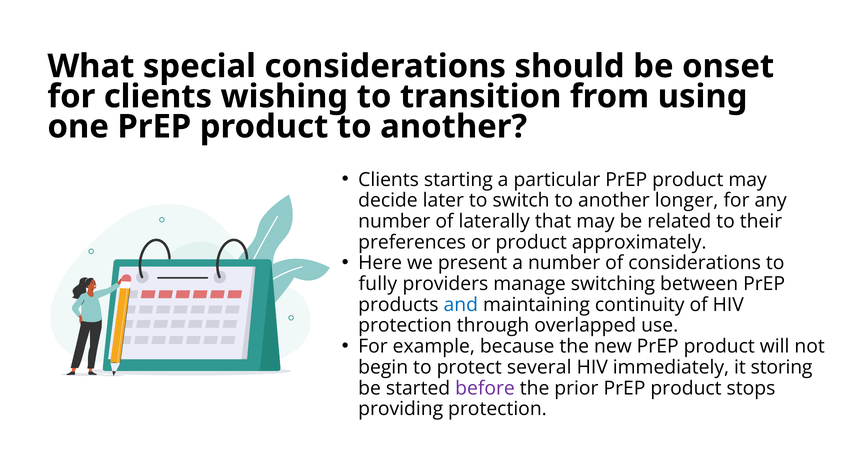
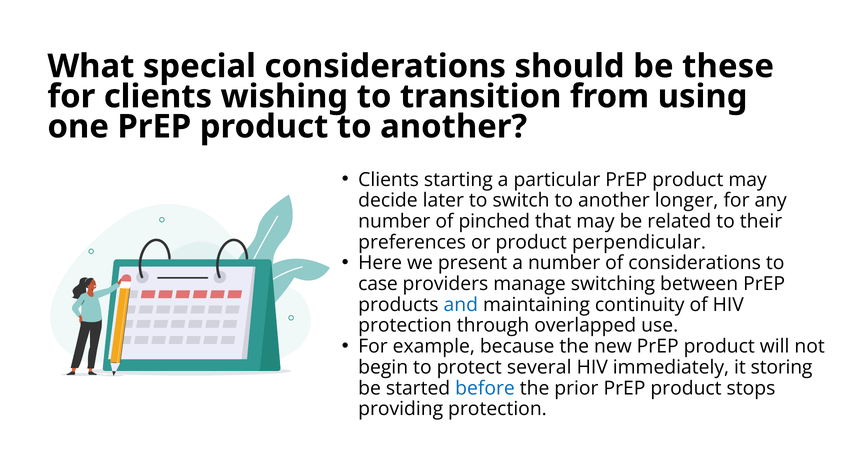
onset: onset -> these
laterally: laterally -> pinched
approximately: approximately -> perpendicular
fully: fully -> case
before colour: purple -> blue
